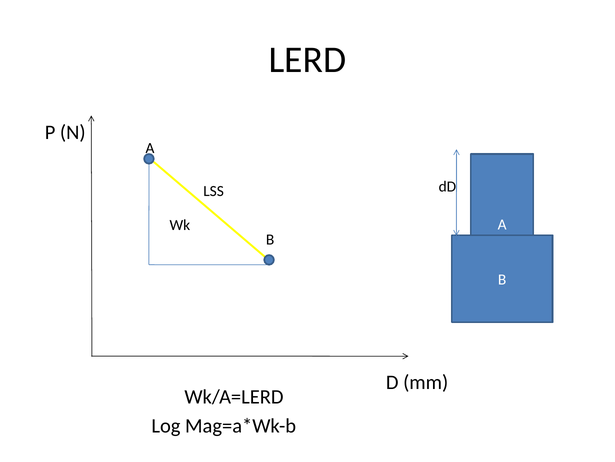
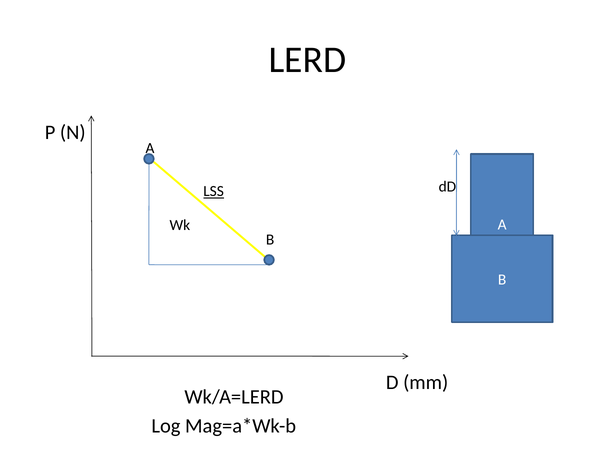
LSS underline: none -> present
